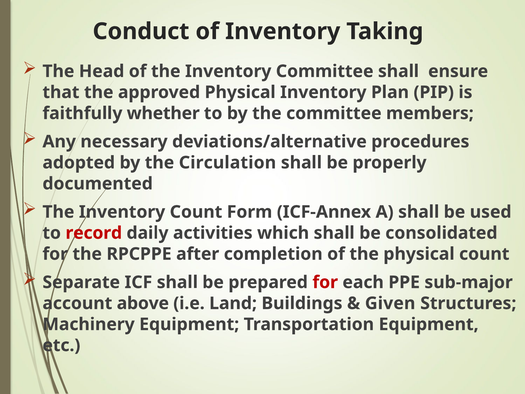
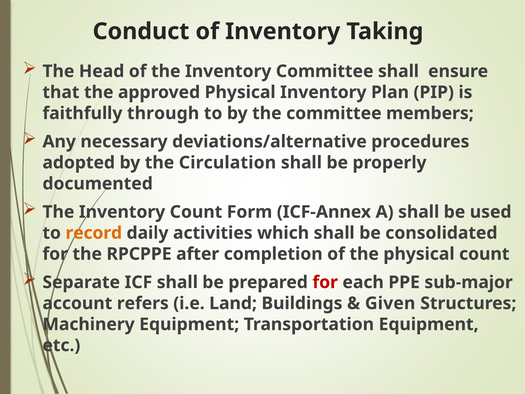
whether: whether -> through
record colour: red -> orange
above: above -> refers
